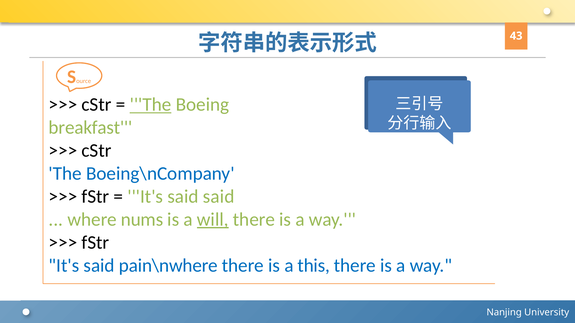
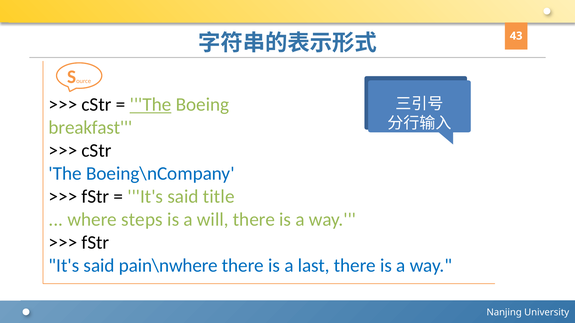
said said: said -> title
nums: nums -> steps
will underline: present -> none
this: this -> last
